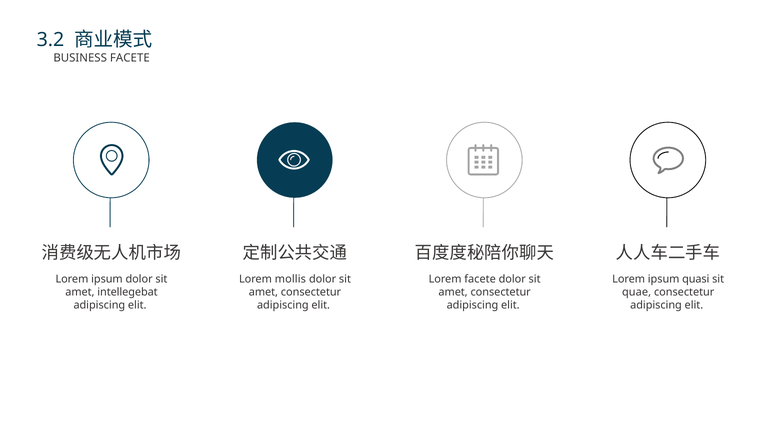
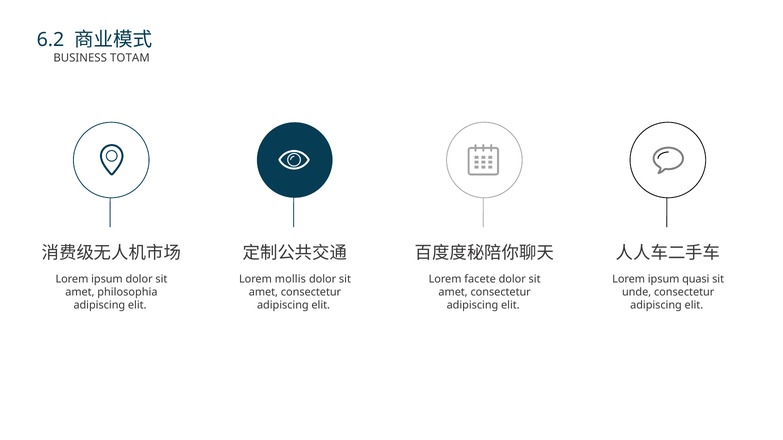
3.2: 3.2 -> 6.2
BUSINESS FACETE: FACETE -> TOTAM
intellegebat: intellegebat -> philosophia
quae: quae -> unde
